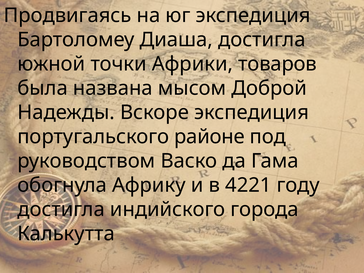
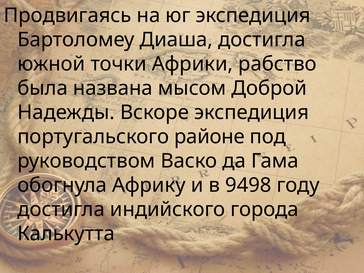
товаров: товаров -> рабство
4221: 4221 -> 9498
